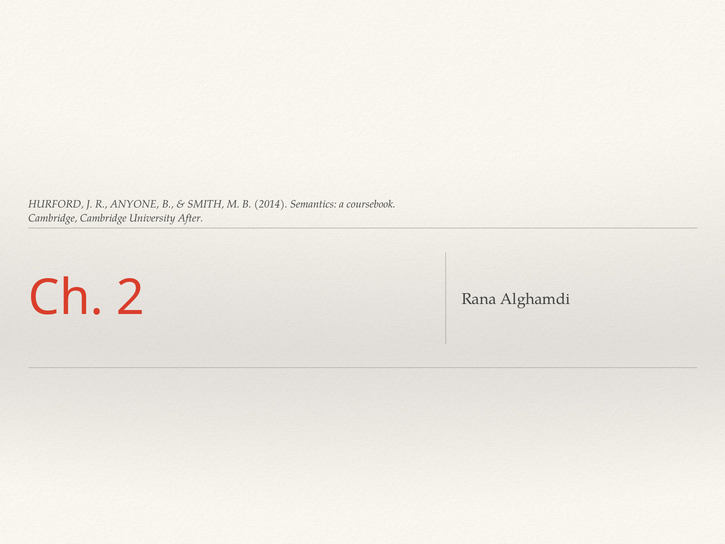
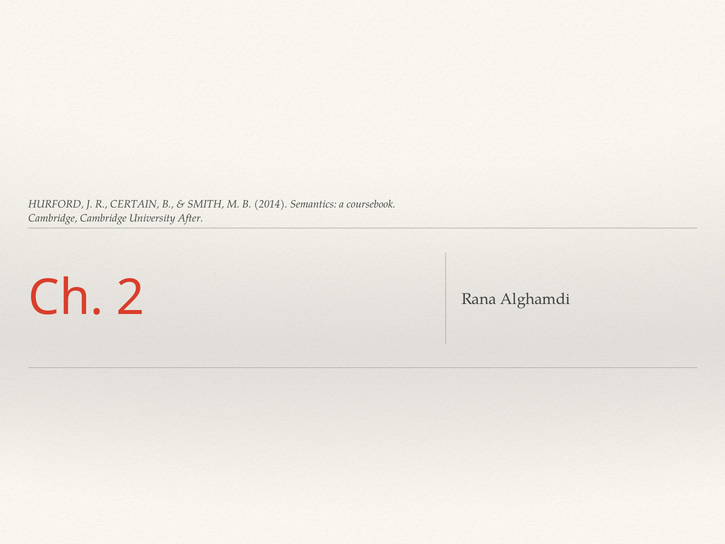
ANYONE: ANYONE -> CERTAIN
